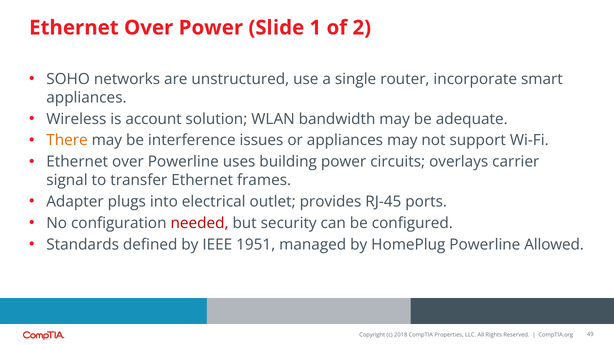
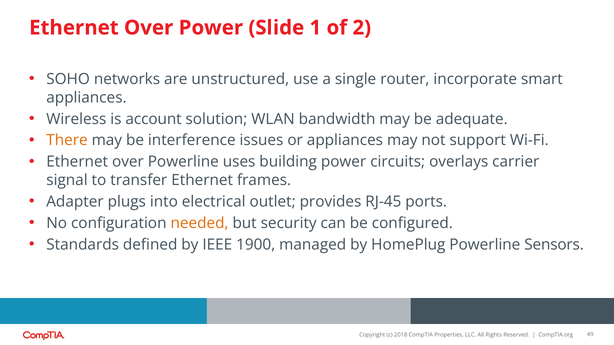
needed colour: red -> orange
1951: 1951 -> 1900
Allowed: Allowed -> Sensors
